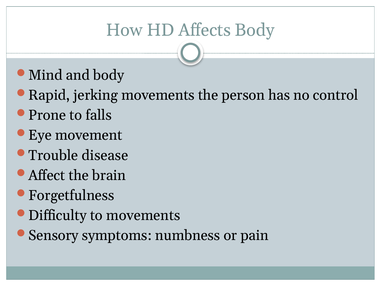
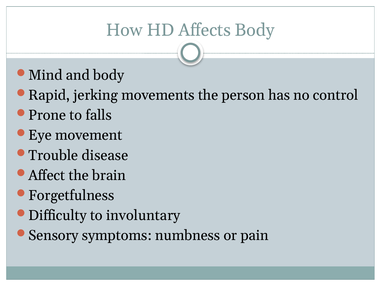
to movements: movements -> involuntary
